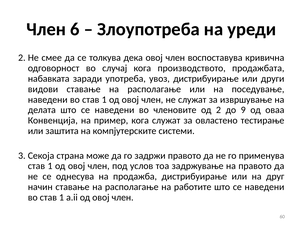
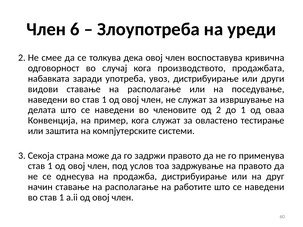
до 9: 9 -> 1
